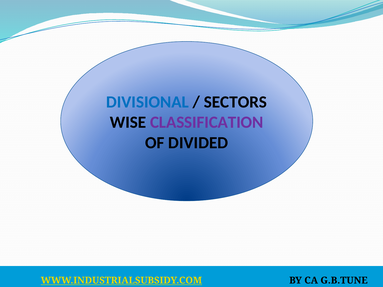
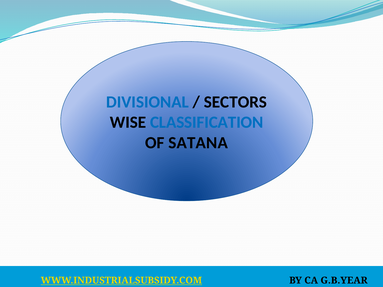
CLASSIFICATION colour: purple -> blue
DIVIDED: DIVIDED -> SATANA
G.B.TUNE: G.B.TUNE -> G.B.YEAR
